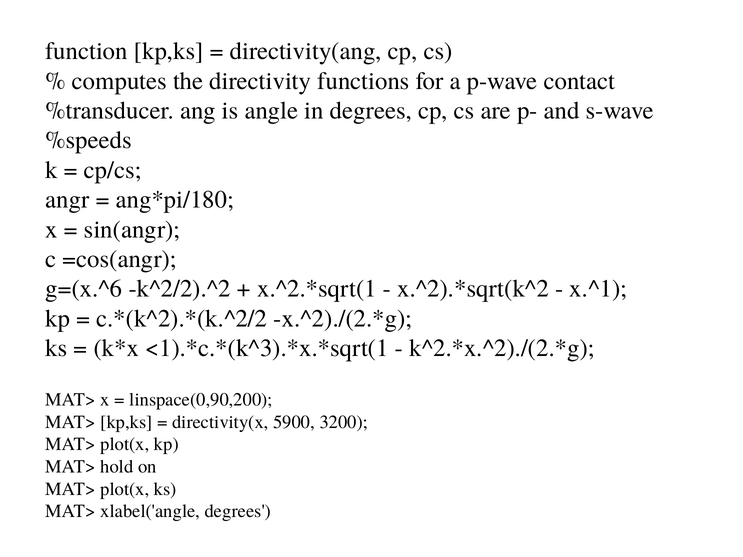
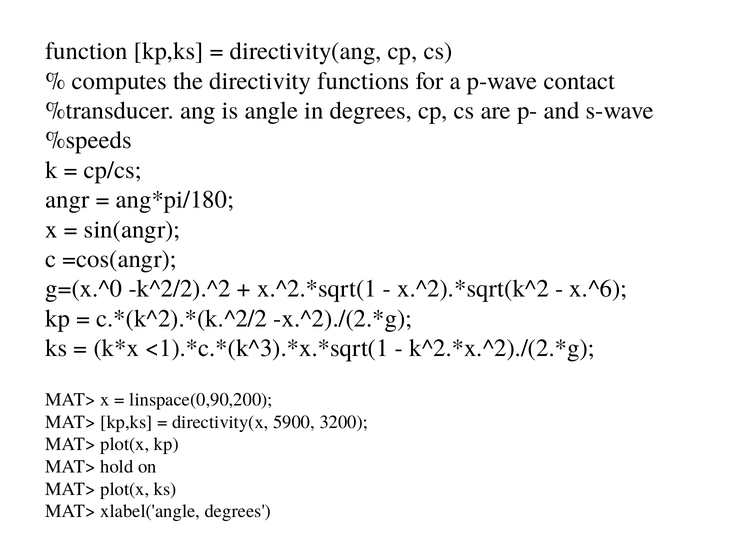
g=(x.^6: g=(x.^6 -> g=(x.^0
x.^1: x.^1 -> x.^6
